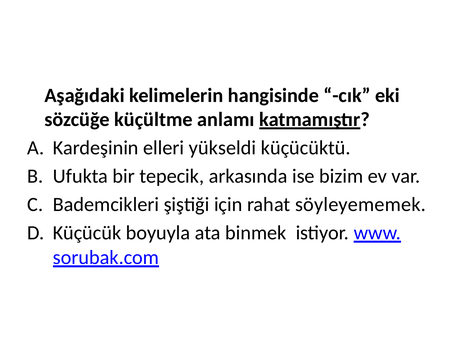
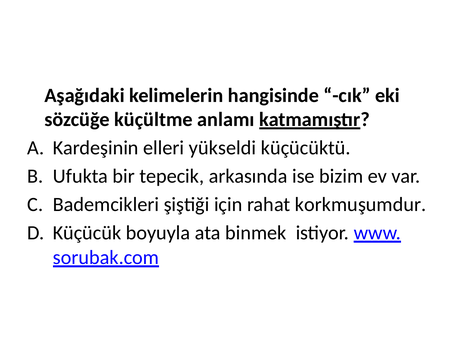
söyleyememek: söyleyememek -> korkmuşumdur
